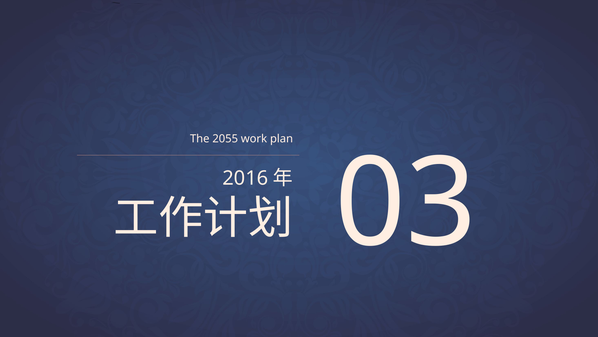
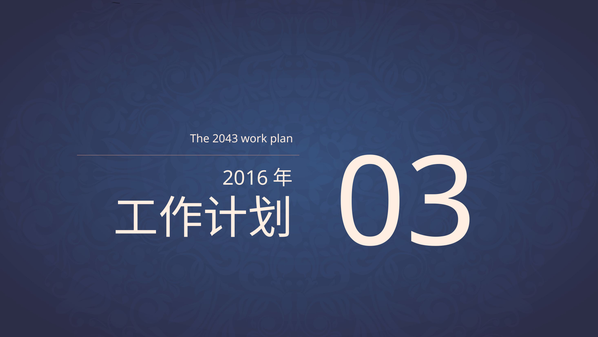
2055: 2055 -> 2043
